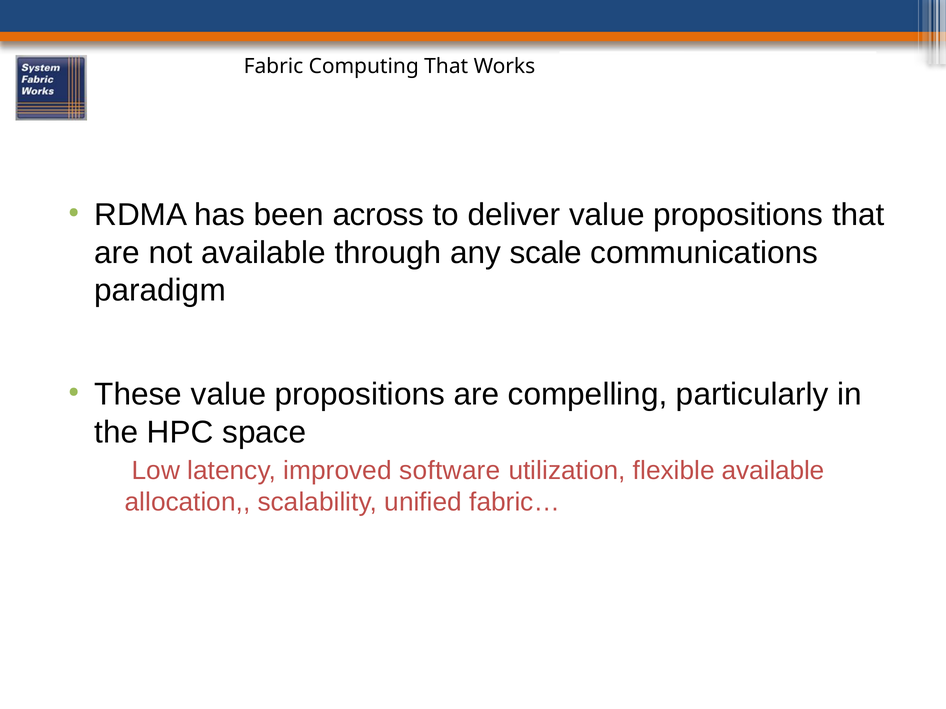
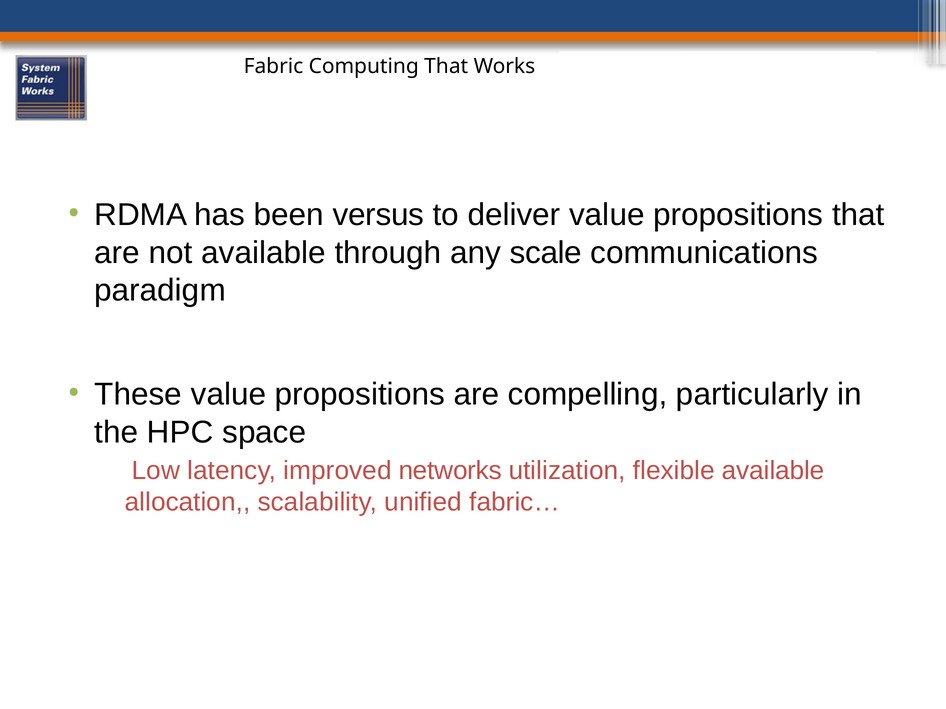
across: across -> versus
software: software -> networks
